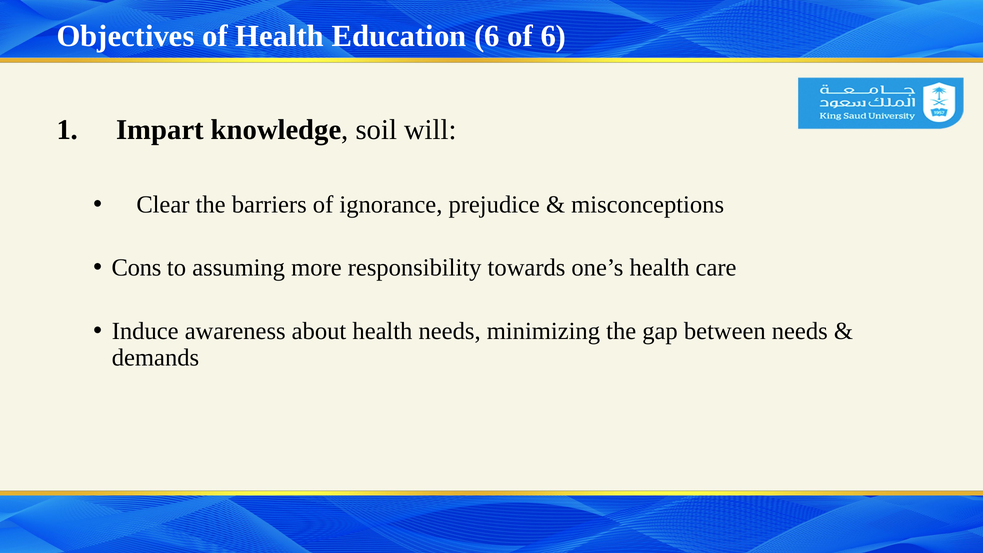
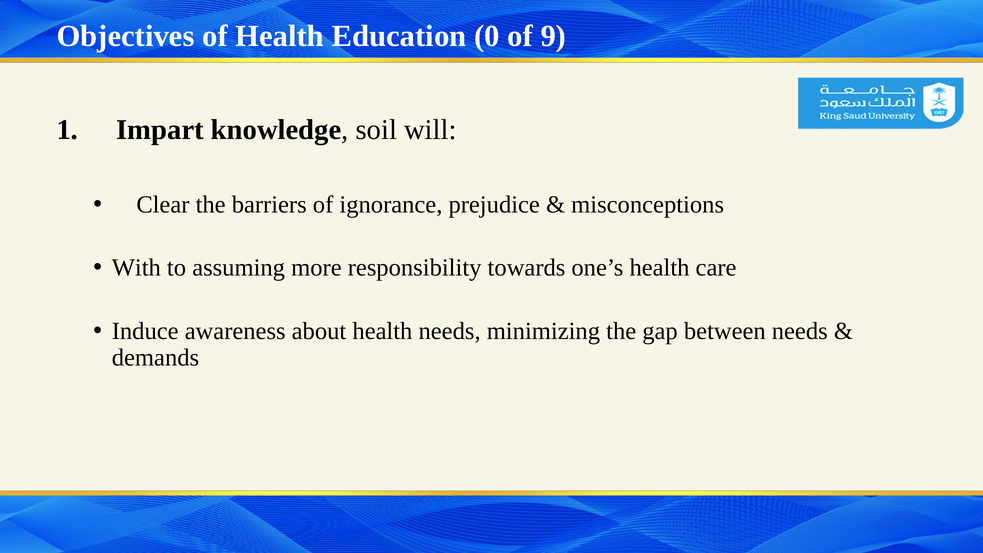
Education 6: 6 -> 0
of 6: 6 -> 9
Cons: Cons -> With
